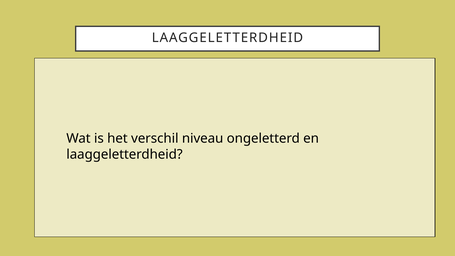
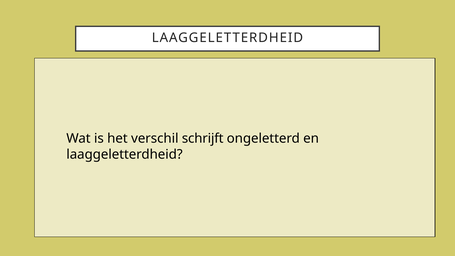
niveau: niveau -> schrijft
